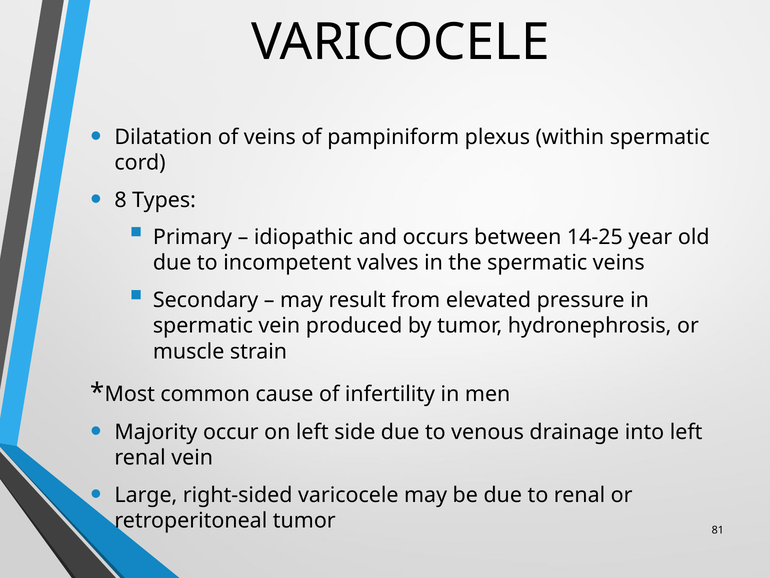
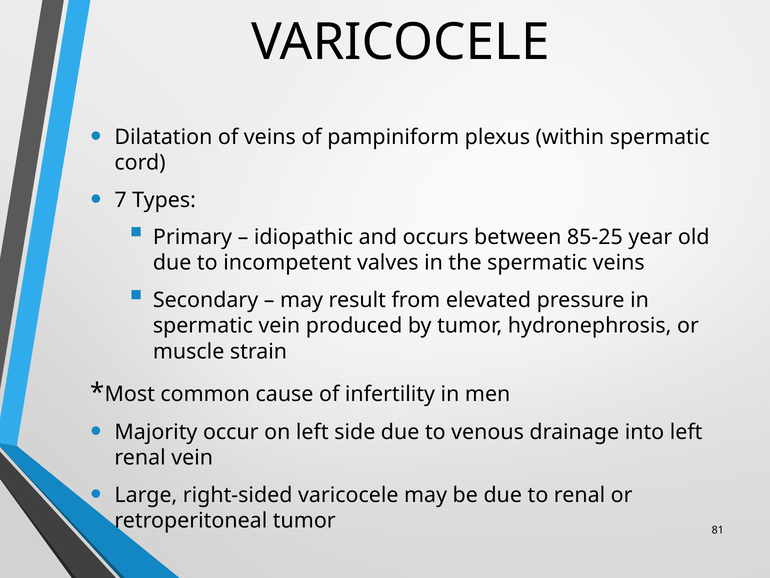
8: 8 -> 7
14-25: 14-25 -> 85-25
